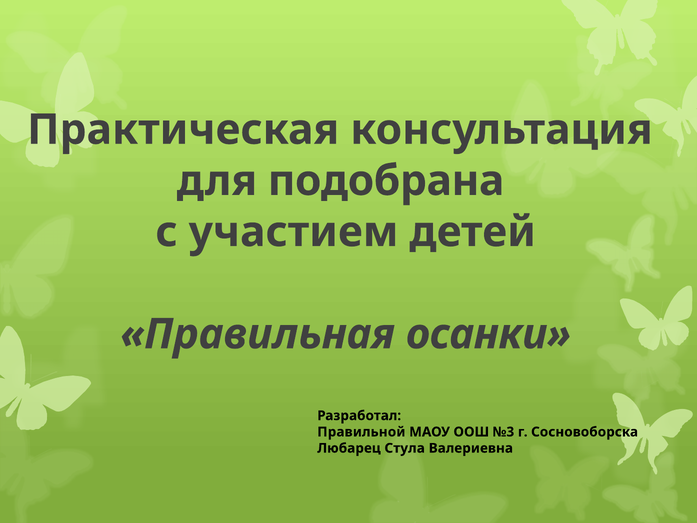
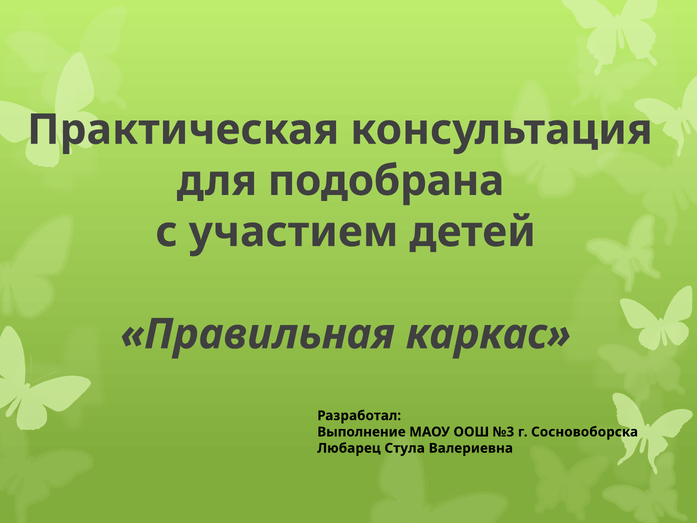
осанки: осанки -> каркас
Правильной: Правильной -> Выполнение
